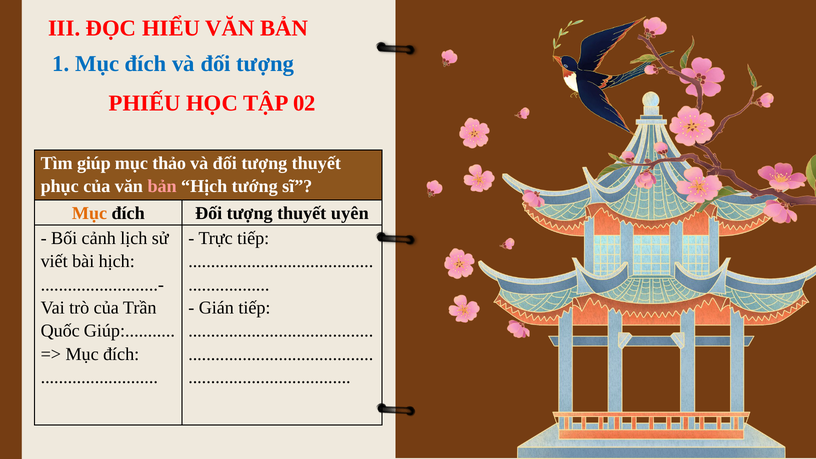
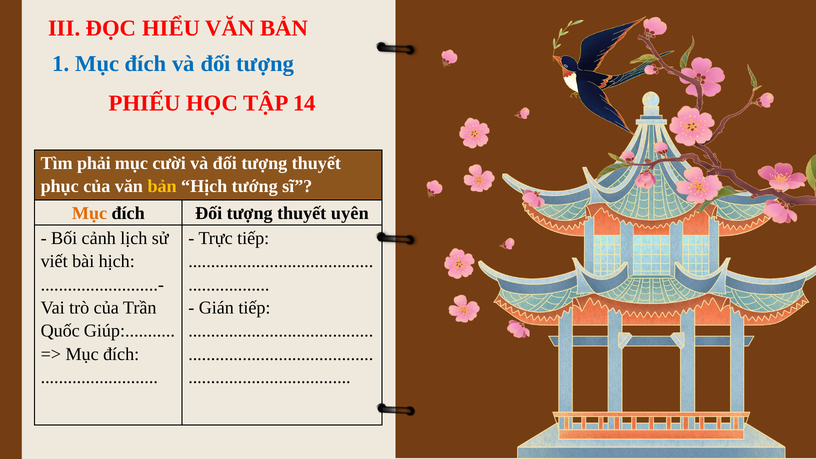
02: 02 -> 14
Tìm giúp: giúp -> phải
thảo: thảo -> cười
bản at (162, 186) colour: pink -> yellow
